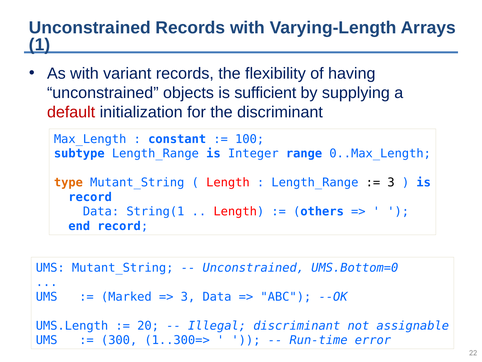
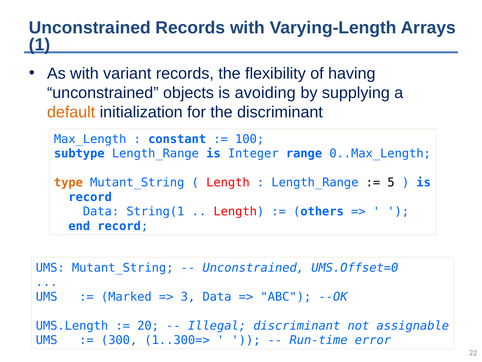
sufficient: sufficient -> avoiding
default colour: red -> orange
3 at (391, 182): 3 -> 5
UMS.Bottom=0: UMS.Bottom=0 -> UMS.Offset=0
